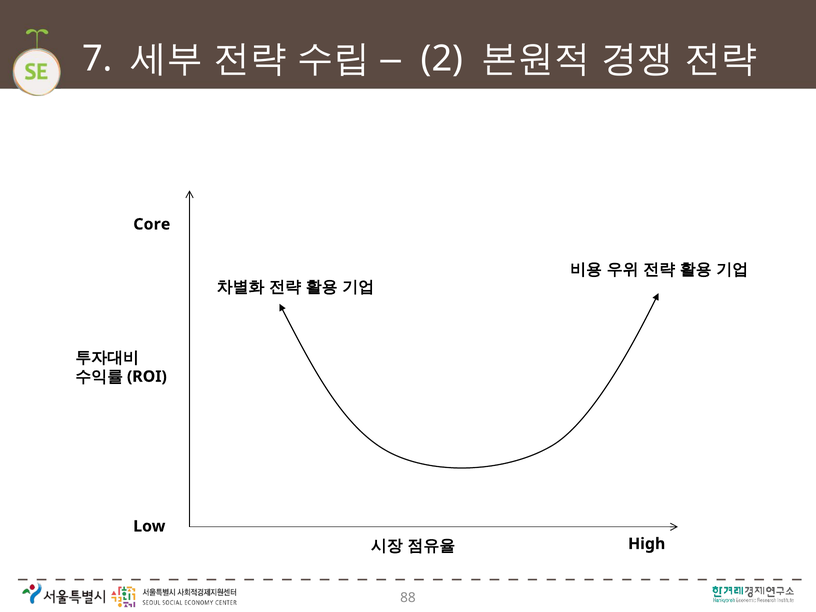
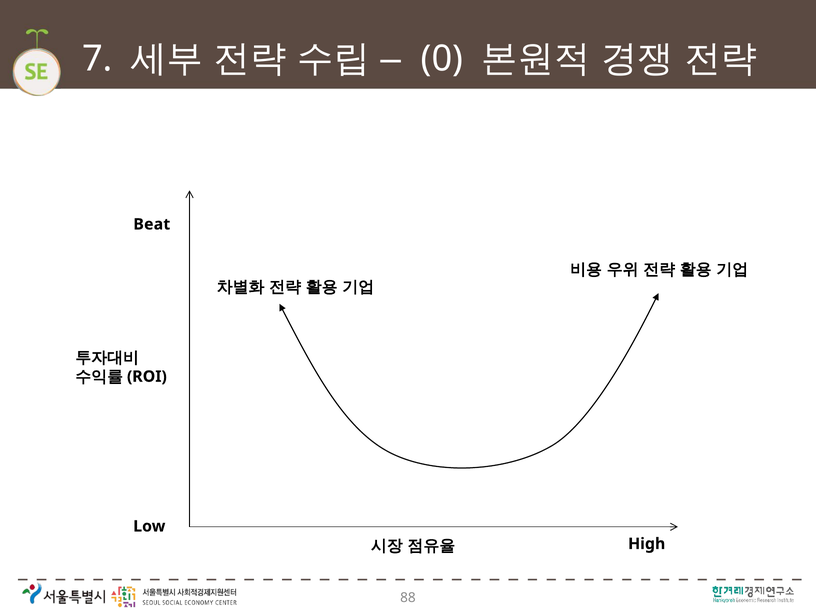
2: 2 -> 0
Core: Core -> Beat
